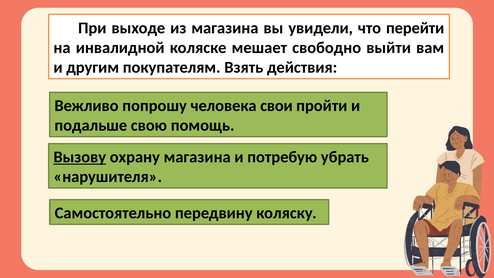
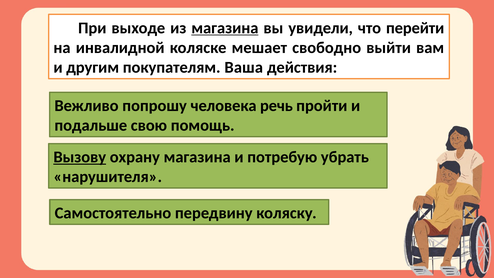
магазина at (225, 28) underline: none -> present
Взять: Взять -> Ваша
свои: свои -> речь
